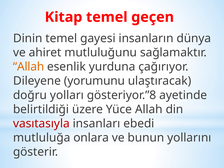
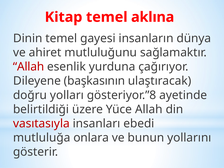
geçen: geçen -> aklına
Allah at (29, 67) colour: orange -> red
yorumunu: yorumunu -> başkasının
